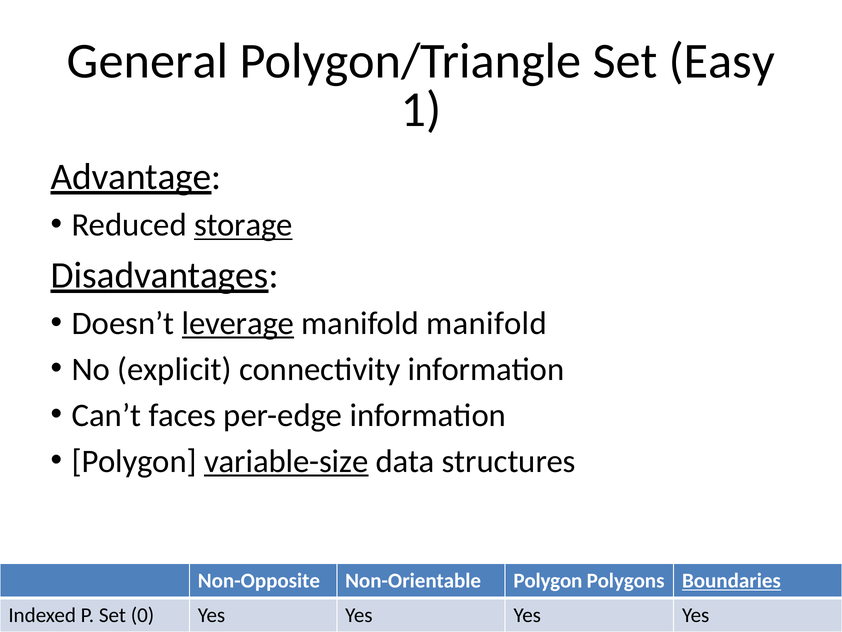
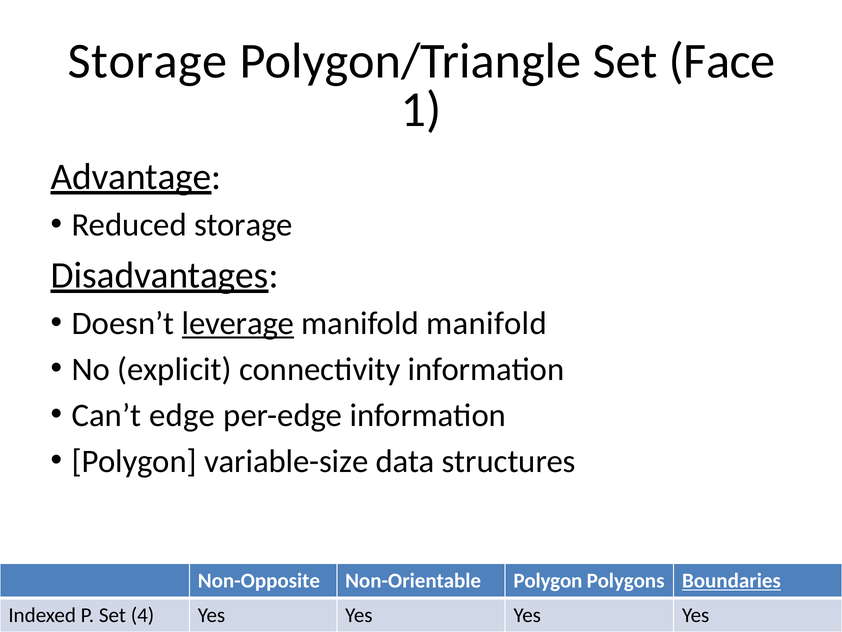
General at (148, 61): General -> Storage
Easy: Easy -> Face
storage at (243, 225) underline: present -> none
faces: faces -> edge
variable-size underline: present -> none
0: 0 -> 4
